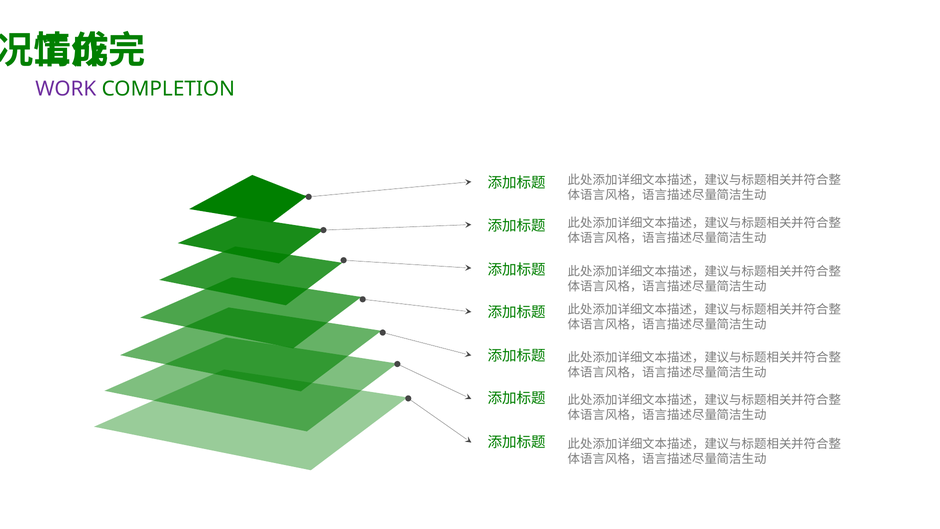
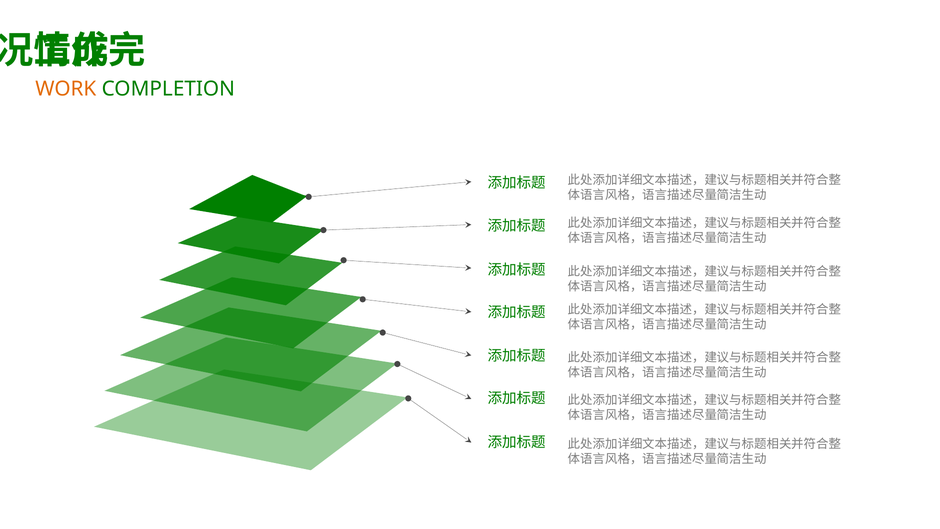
WORK colour: purple -> orange
